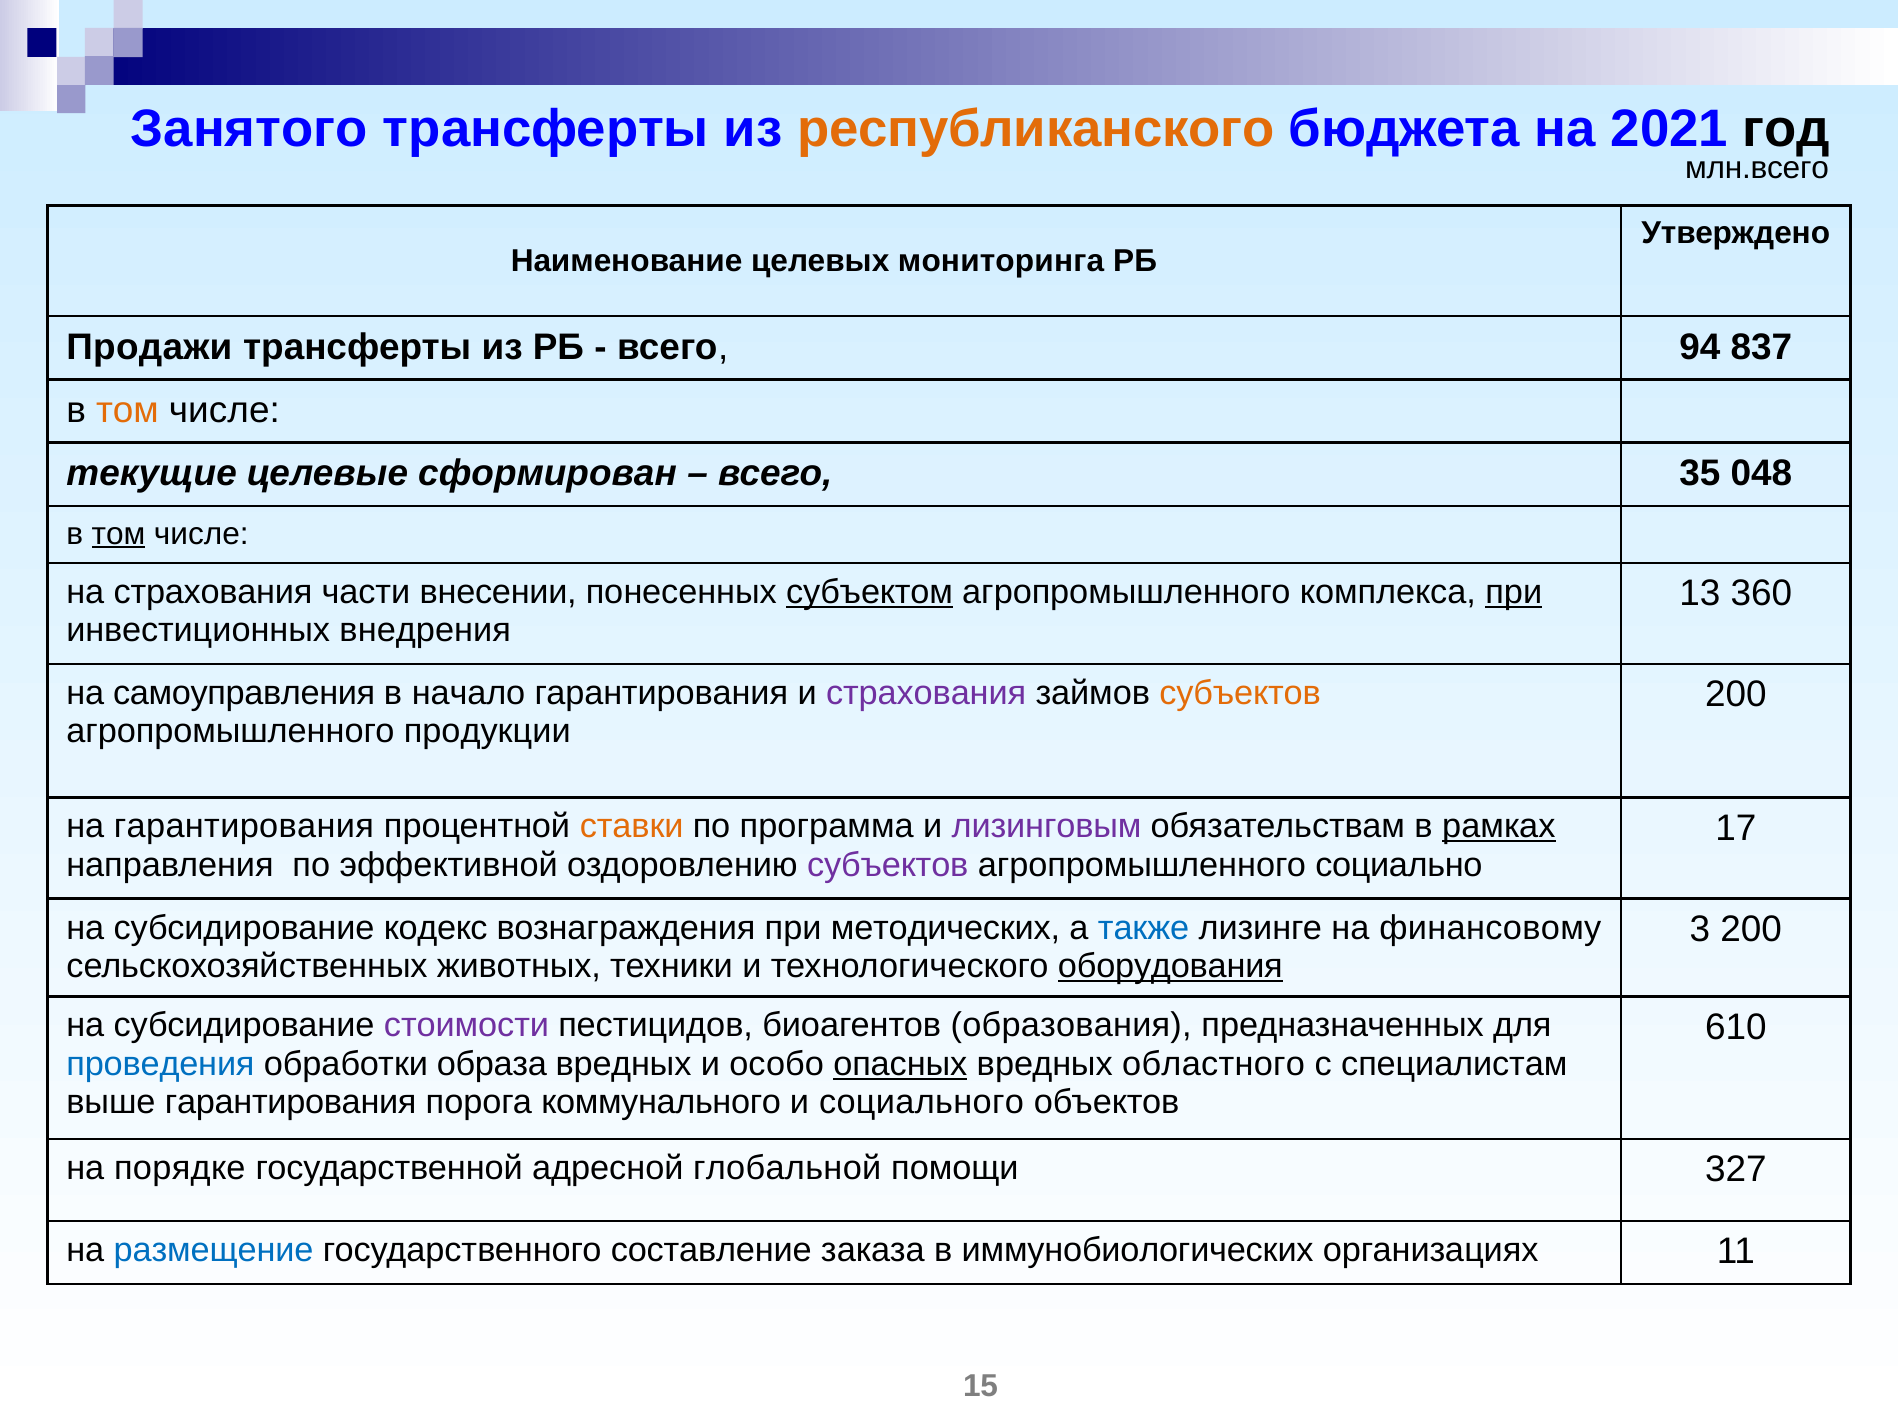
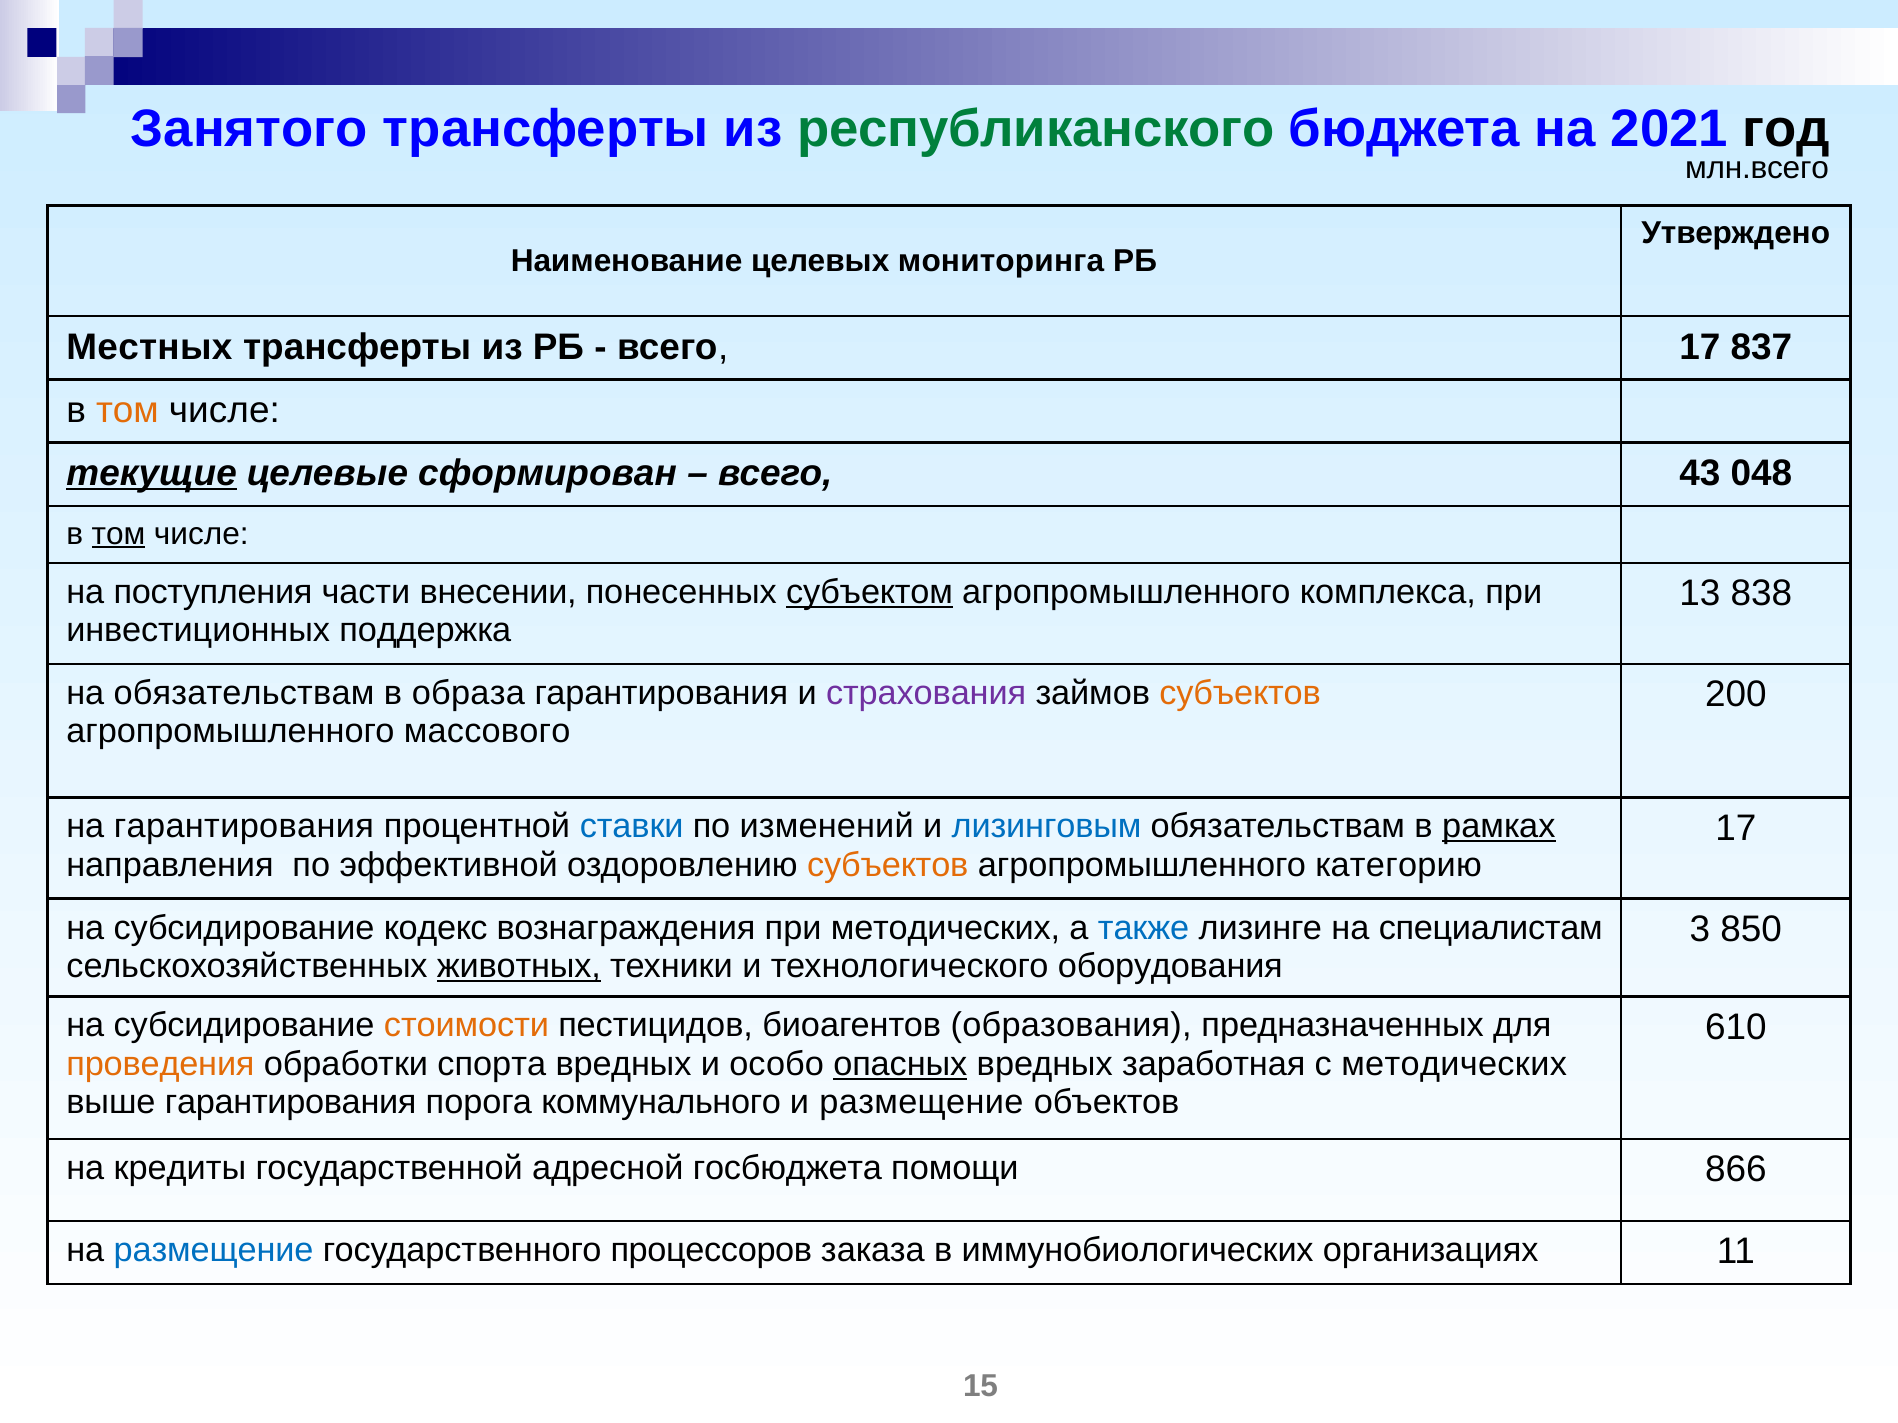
республиканского colour: orange -> green
Продажи: Продажи -> Местных
всего 94: 94 -> 17
текущие underline: none -> present
35: 35 -> 43
на страхования: страхования -> поступления
при at (1514, 592) underline: present -> none
360: 360 -> 838
внедрения: внедрения -> поддержка
на самоуправления: самоуправления -> обязательствам
начало: начало -> образа
продукции: продукции -> массового
ставки colour: orange -> blue
программа: программа -> изменений
лизинговым colour: purple -> blue
субъектов at (888, 865) colour: purple -> orange
социально: социально -> категорию
финансовому: финансовому -> специалистам
3 200: 200 -> 850
животных underline: none -> present
оборудования underline: present -> none
стоимости colour: purple -> orange
проведения colour: blue -> orange
образа: образа -> спорта
областного: областного -> заработная
с специалистам: специалистам -> методических
и социального: социального -> размещение
порядке: порядке -> кредиты
глобальной: глобальной -> госбюджета
327: 327 -> 866
составление: составление -> процессоров
